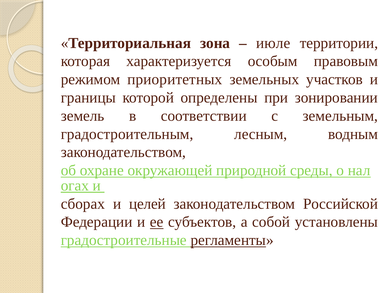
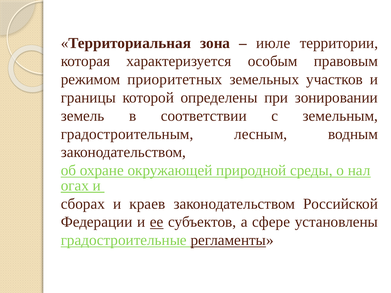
целей: целей -> краев
собой: собой -> сфере
